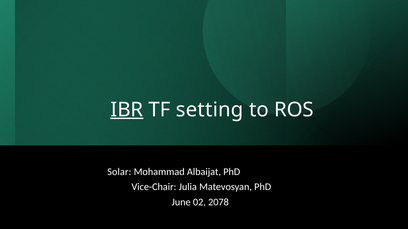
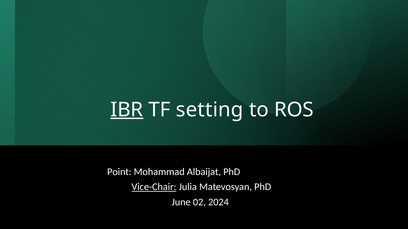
Solar: Solar -> Point
Vice-Chair underline: none -> present
2078: 2078 -> 2024
